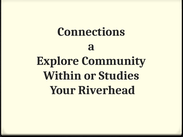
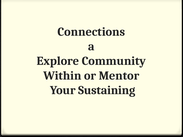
Studies: Studies -> Mentor
Riverhead: Riverhead -> Sustaining
